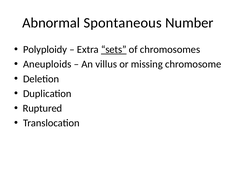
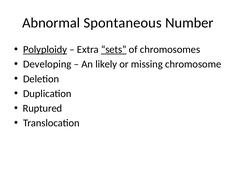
Polyploidy underline: none -> present
Aneuploids: Aneuploids -> Developing
villus: villus -> likely
